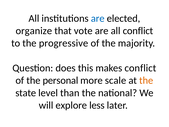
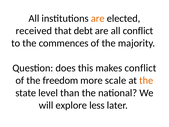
are at (98, 18) colour: blue -> orange
organize: organize -> received
vote: vote -> debt
progressive: progressive -> commences
personal: personal -> freedom
